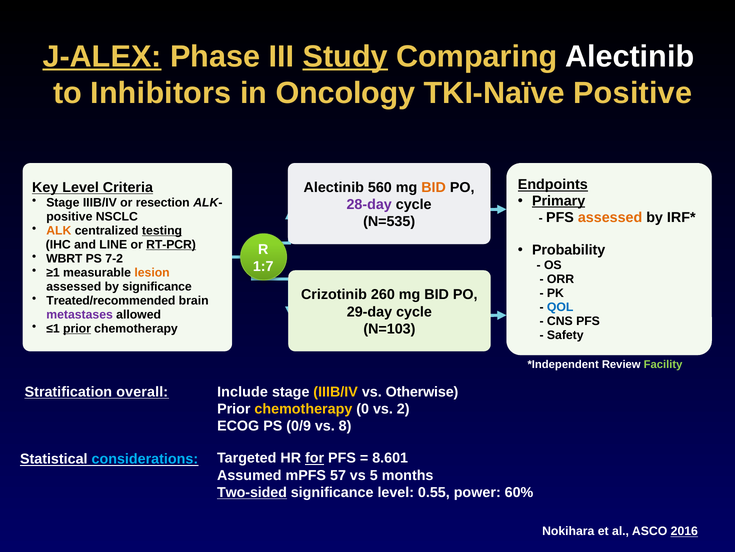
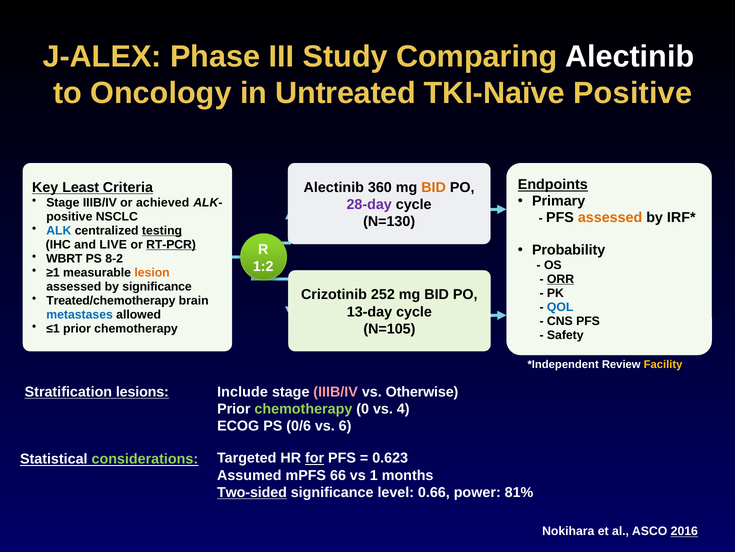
J-ALEX underline: present -> none
Study underline: present -> none
Inhibitors: Inhibitors -> Oncology
Oncology: Oncology -> Untreated
Key Level: Level -> Least
560: 560 -> 360
Primary underline: present -> none
resection: resection -> achieved
N=535: N=535 -> N=130
ALK colour: orange -> blue
LINE: LINE -> LIVE
7-2: 7-2 -> 8-2
1:7: 1:7 -> 1:2
ORR underline: none -> present
260: 260 -> 252
Treated/recommended: Treated/recommended -> Treated/chemotherapy
29-day: 29-day -> 13-day
metastases colour: purple -> blue
prior at (77, 328) underline: present -> none
N=103: N=103 -> N=105
Facility colour: light green -> yellow
overall: overall -> lesions
IIIB/IV at (336, 391) colour: yellow -> pink
chemotherapy at (303, 408) colour: yellow -> light green
2: 2 -> 4
0/9: 0/9 -> 0/6
8: 8 -> 6
considerations colour: light blue -> light green
8.601: 8.601 -> 0.623
57: 57 -> 66
5: 5 -> 1
0.55: 0.55 -> 0.66
60%: 60% -> 81%
